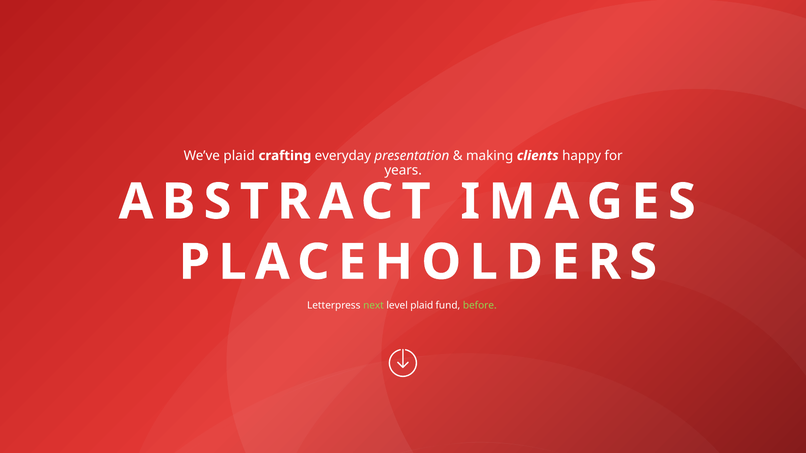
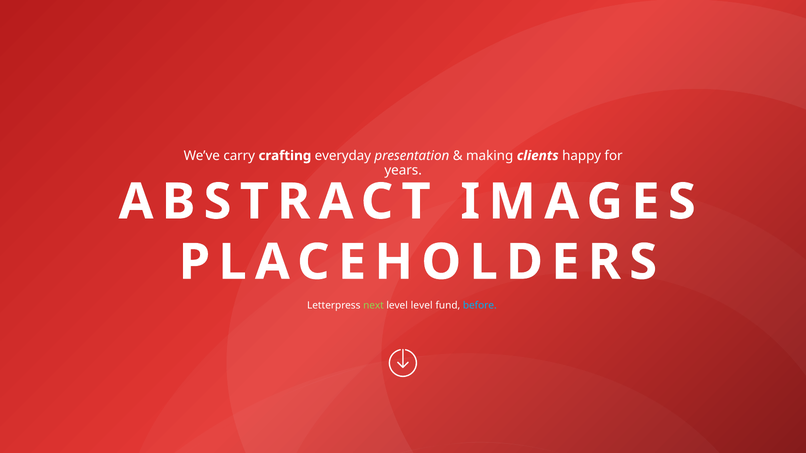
We’ve plaid: plaid -> carry
level plaid: plaid -> level
before colour: light green -> light blue
